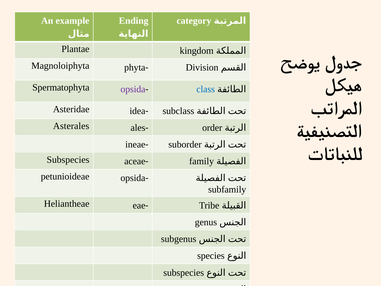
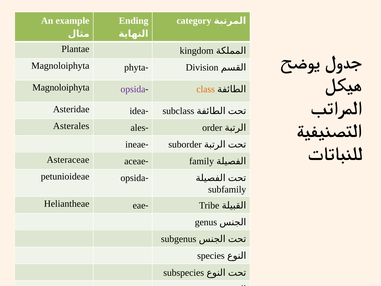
Spermatophyta at (61, 87): Spermatophyta -> Magnoloiphyta
class colour: blue -> orange
Subspecies at (68, 160): Subspecies -> Asteraceae
